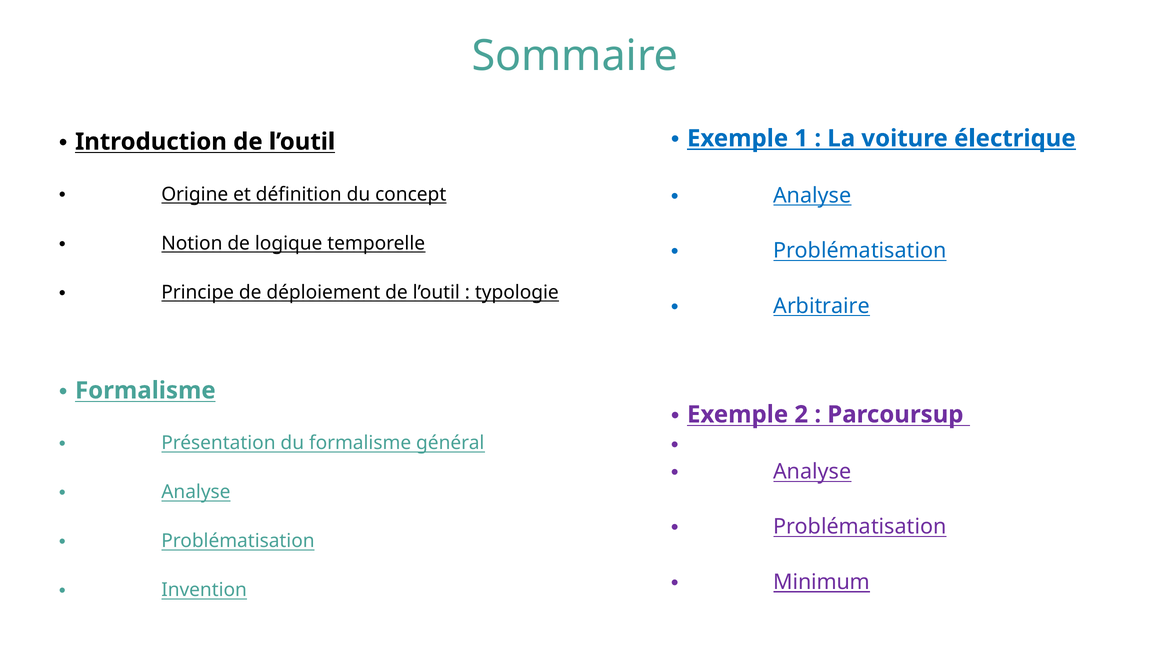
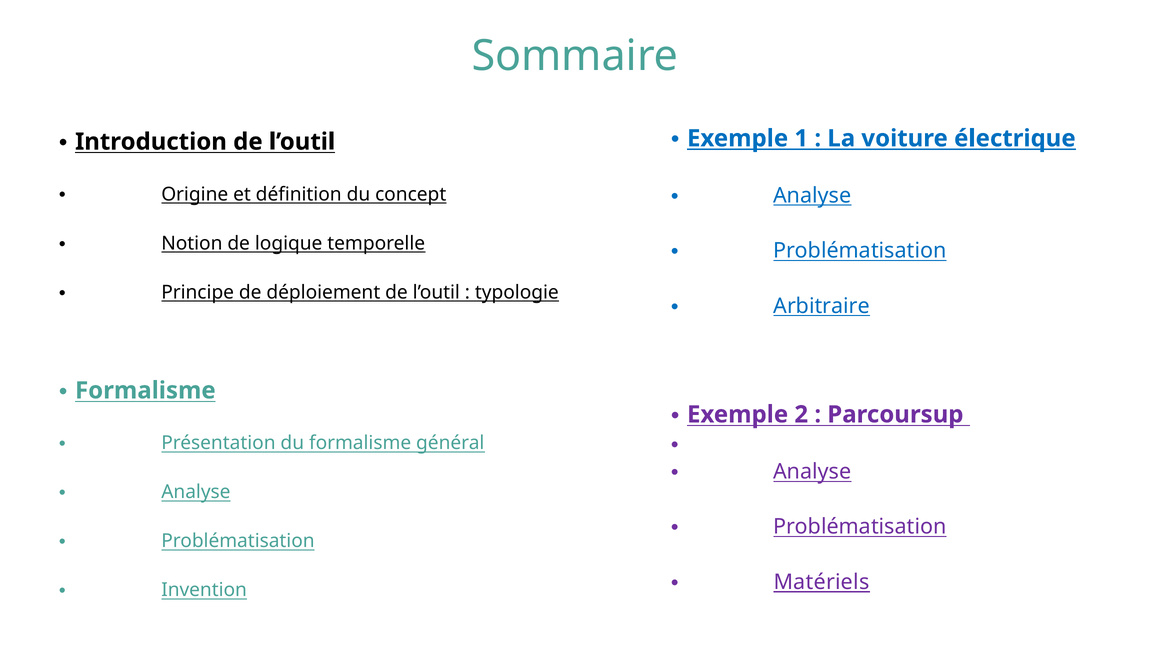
Minimum: Minimum -> Matériels
